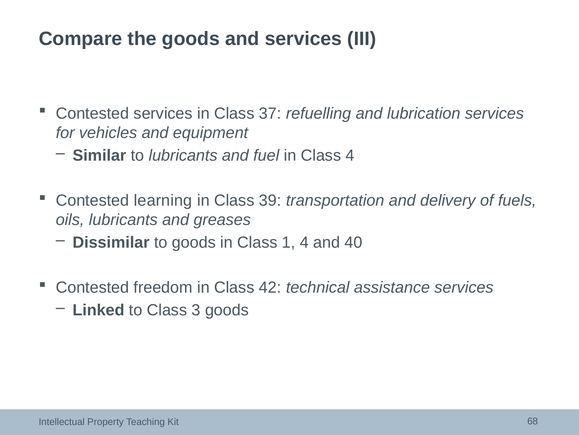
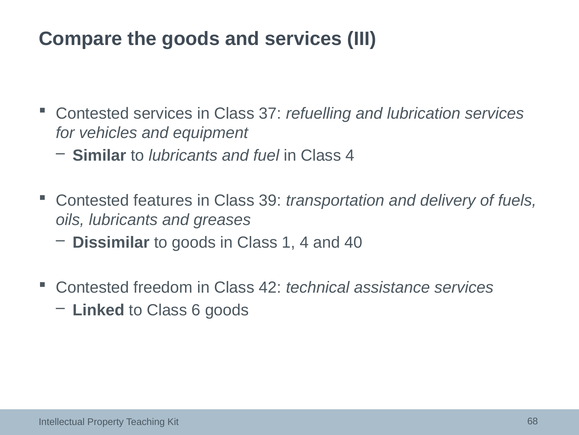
learning: learning -> features
3: 3 -> 6
